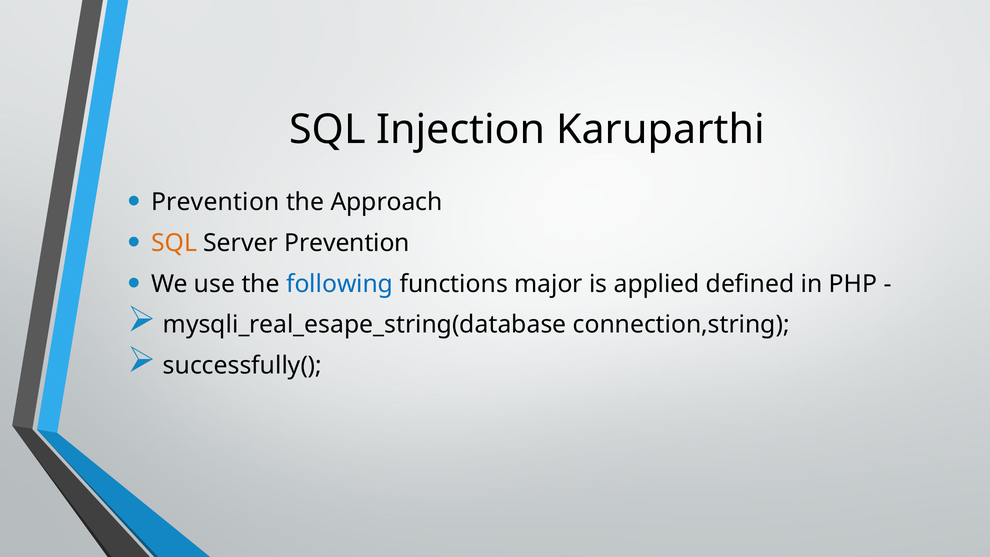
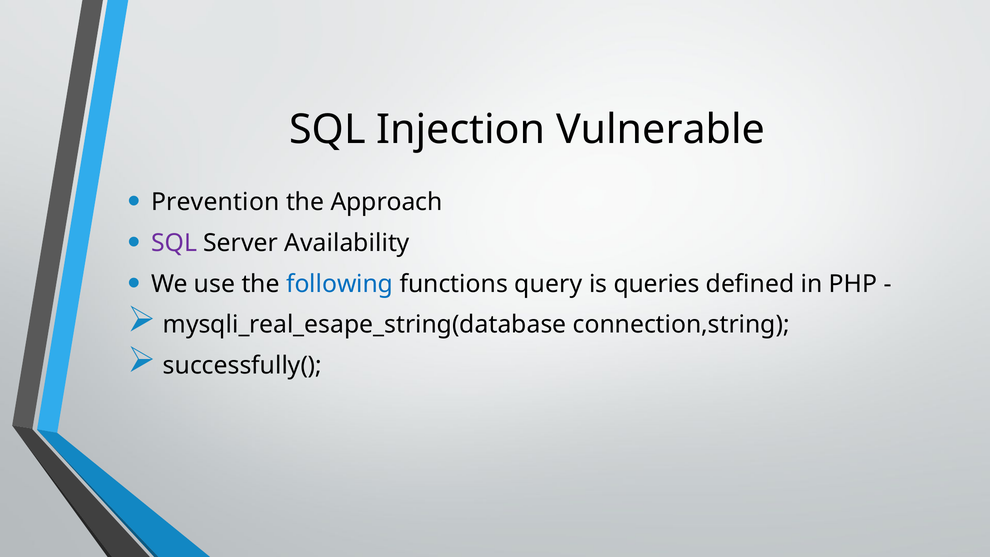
Karuparthi: Karuparthi -> Vulnerable
SQL at (174, 243) colour: orange -> purple
Server Prevention: Prevention -> Availability
major: major -> query
applied: applied -> queries
